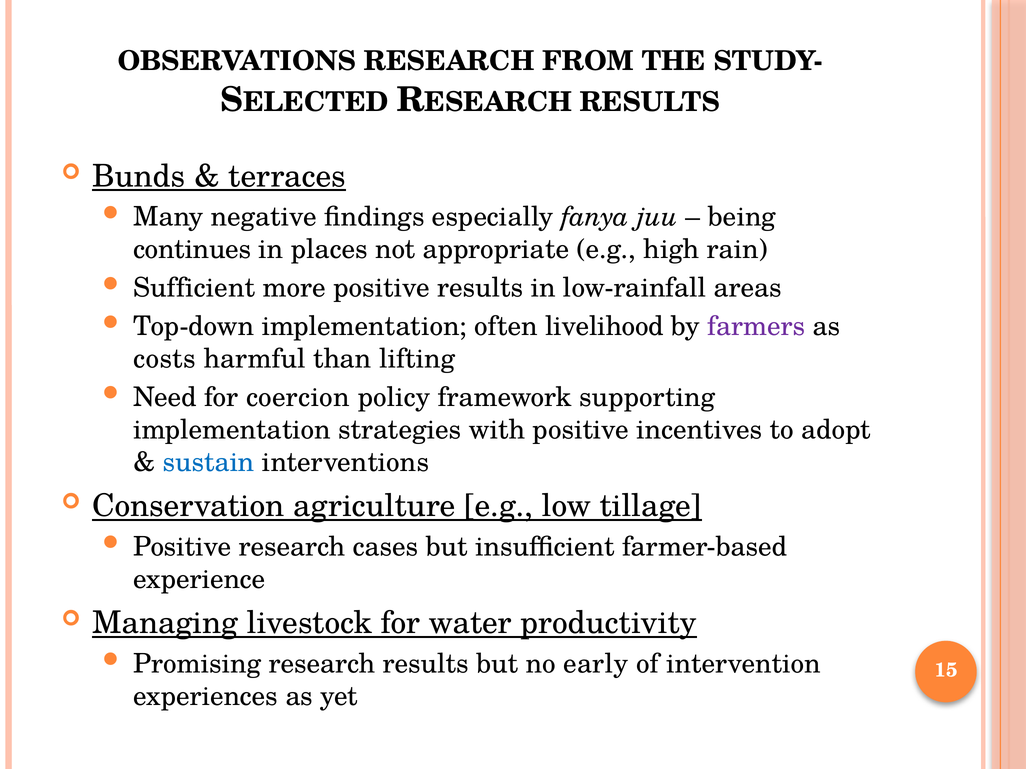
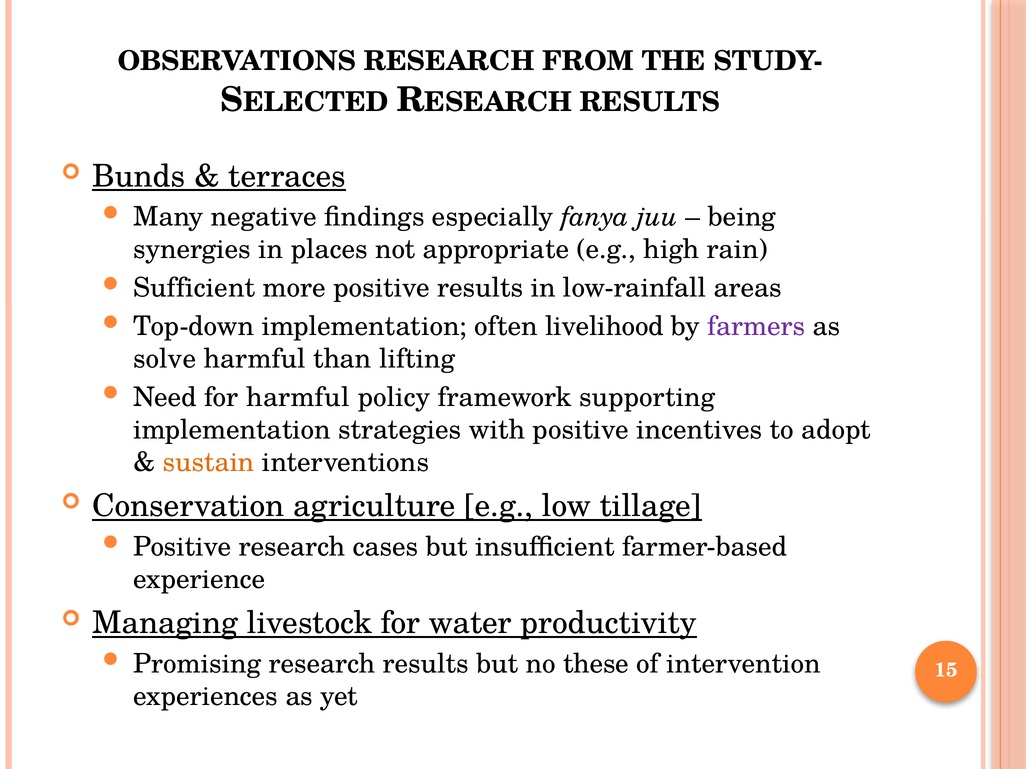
continues: continues -> synergies
costs: costs -> solve
for coercion: coercion -> harmful
sustain colour: blue -> orange
early: early -> these
